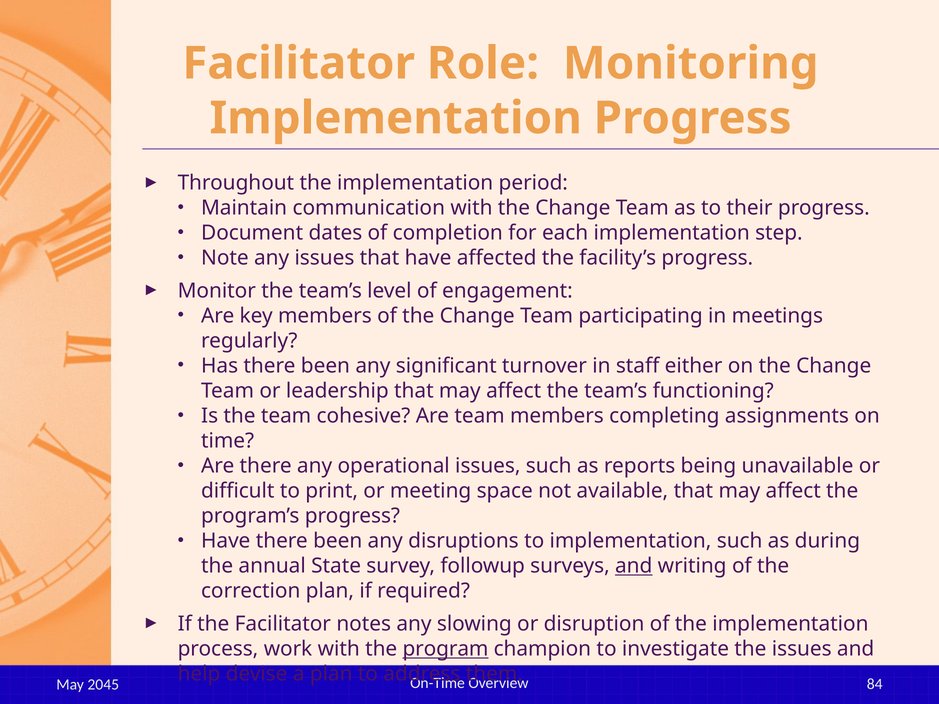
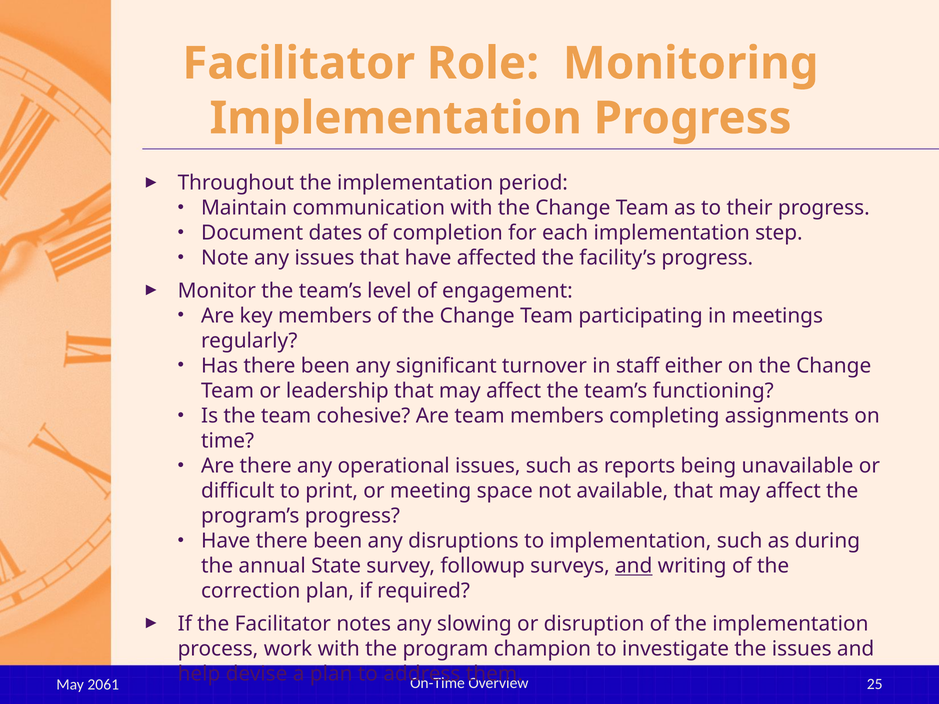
program underline: present -> none
84: 84 -> 25
2045: 2045 -> 2061
